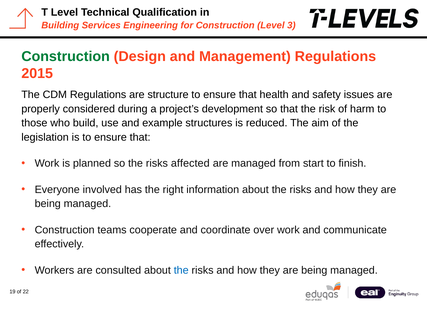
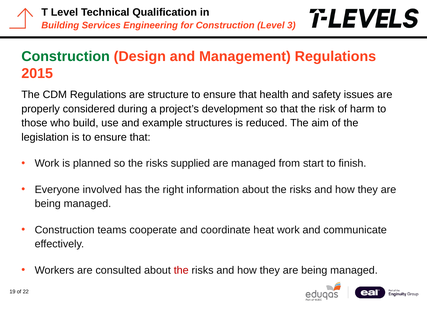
affected: affected -> supplied
over: over -> heat
the at (181, 270) colour: blue -> red
